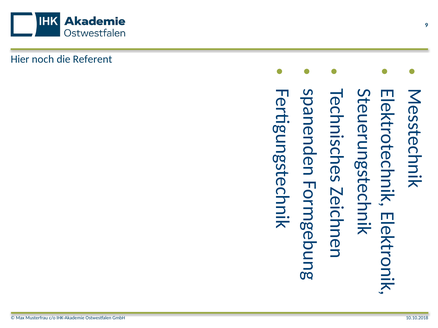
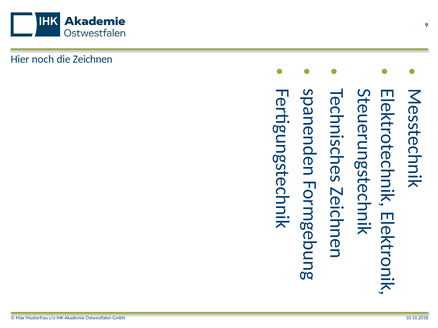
Referent: Referent -> Zeichnen
